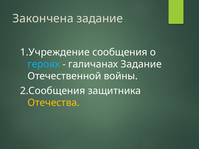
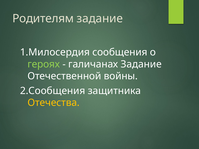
Закончена: Закончена -> Родителям
1.Учреждение: 1.Учреждение -> 1.Милосердия
героях colour: light blue -> light green
